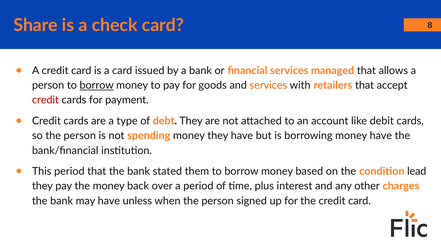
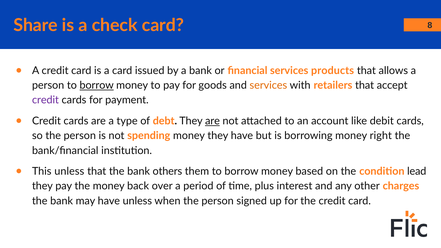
managed: managed -> products
credit at (45, 100) colour: red -> purple
are at (213, 121) underline: none -> present
money have: have -> right
This period: period -> unless
stated: stated -> others
